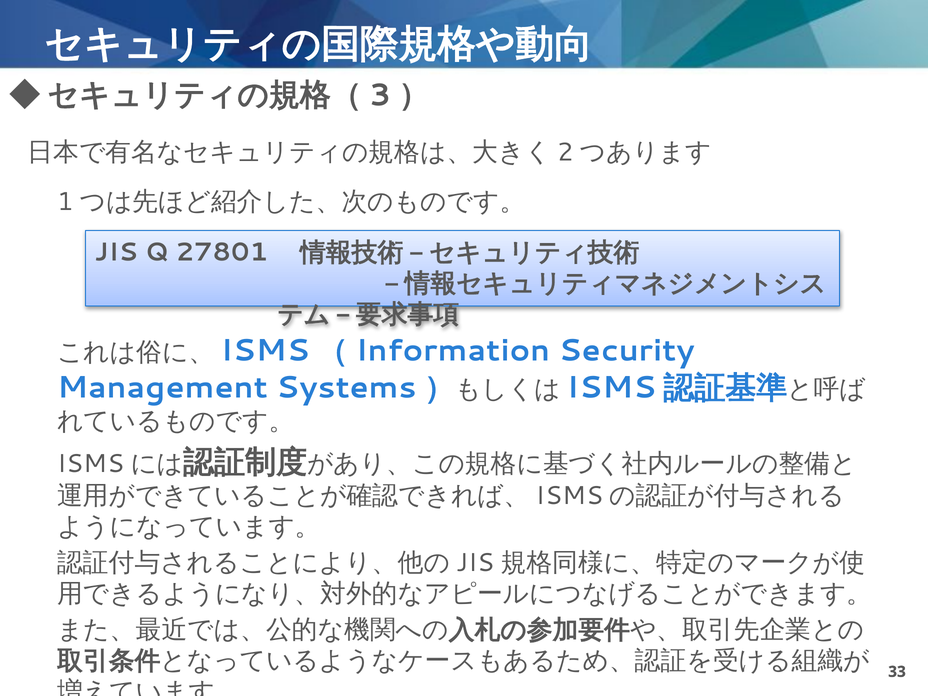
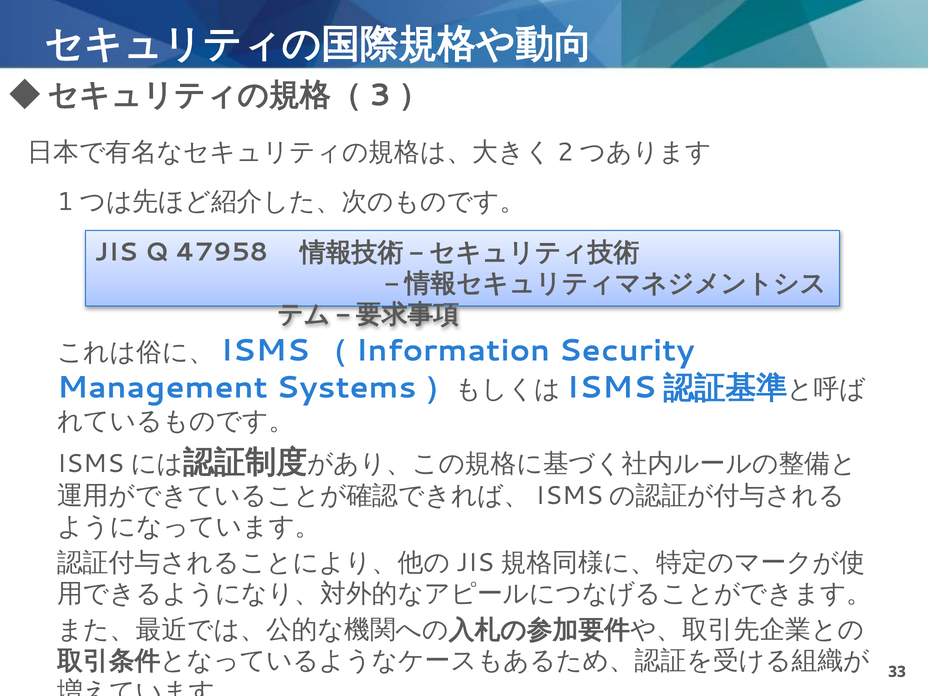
27801: 27801 -> 47958
